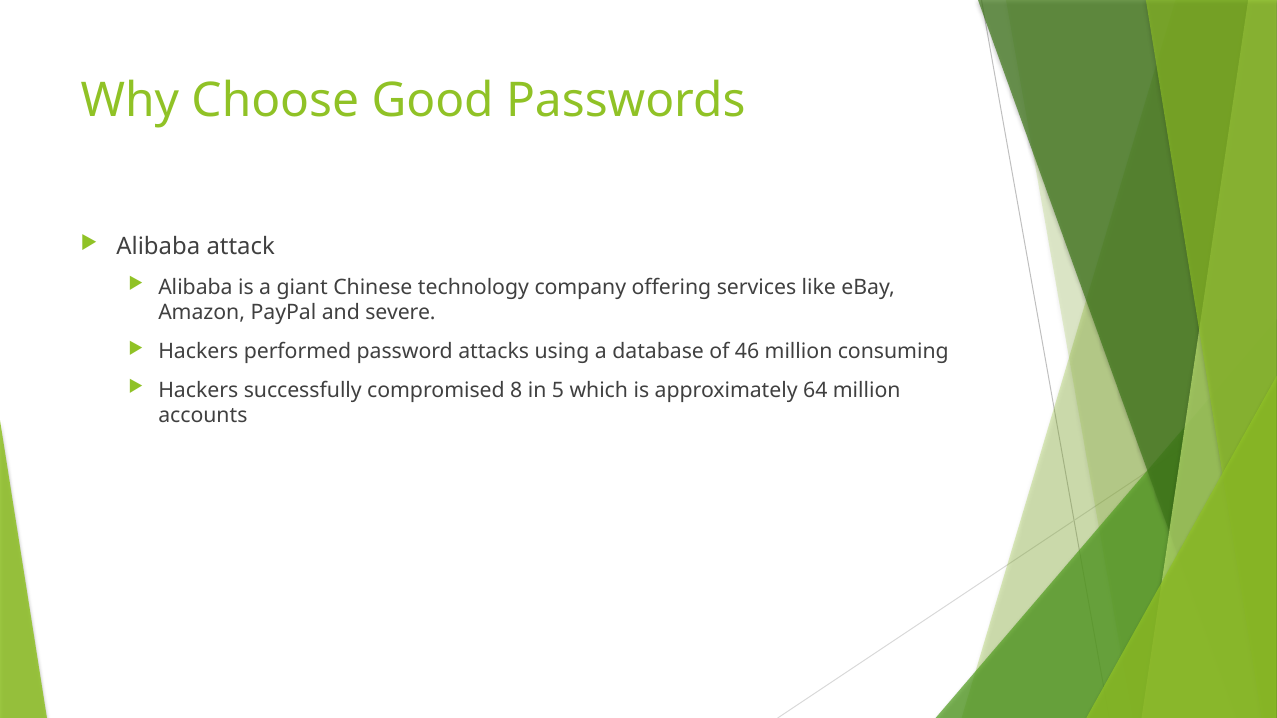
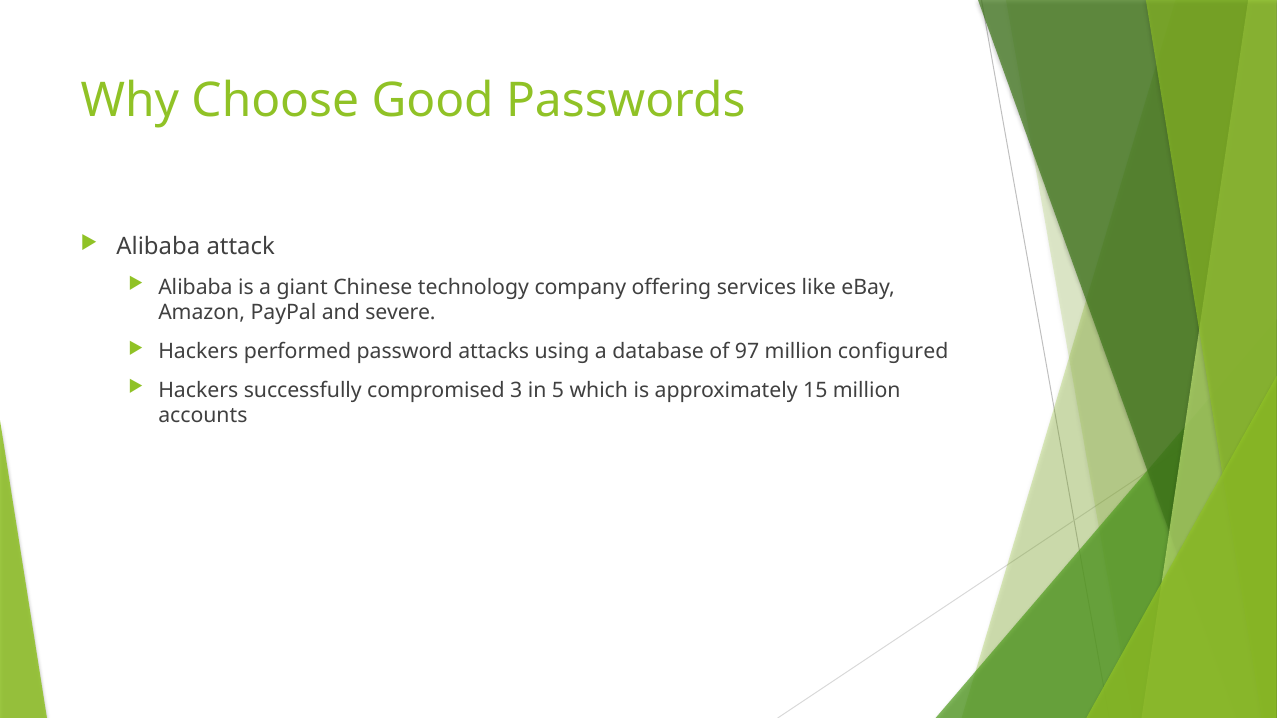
46: 46 -> 97
consuming: consuming -> configured
8: 8 -> 3
64: 64 -> 15
